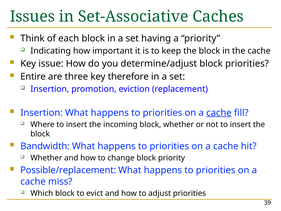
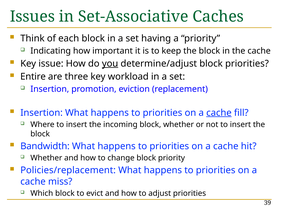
you underline: none -> present
therefore: therefore -> workload
Possible/replacement: Possible/replacement -> Policies/replacement
